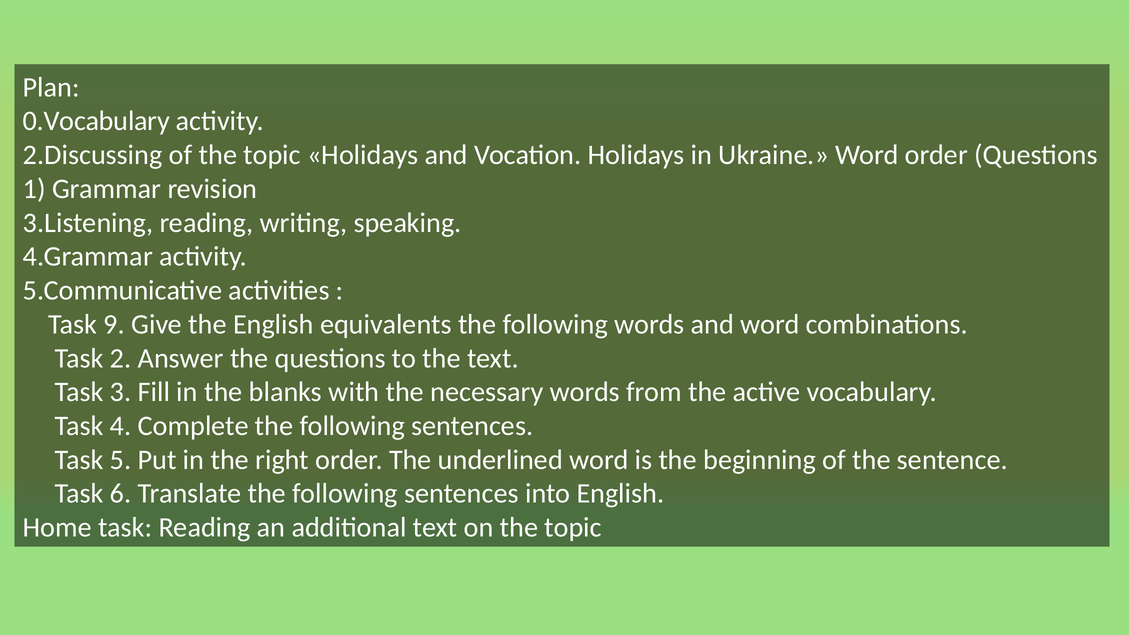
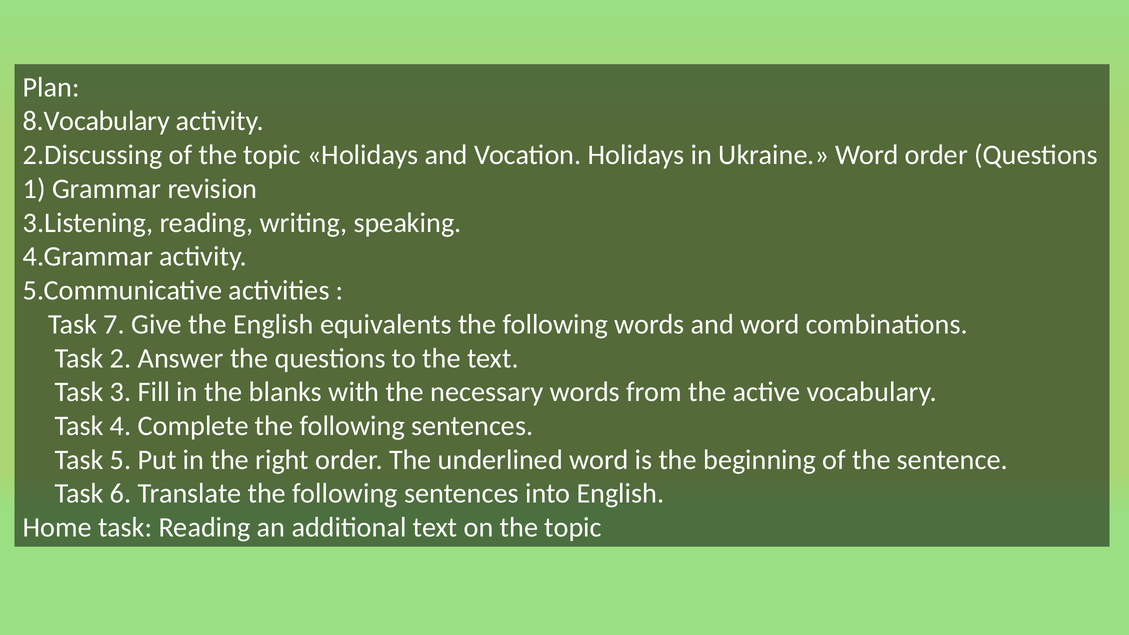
0.Vocabulary: 0.Vocabulary -> 8.Vocabulary
9: 9 -> 7
